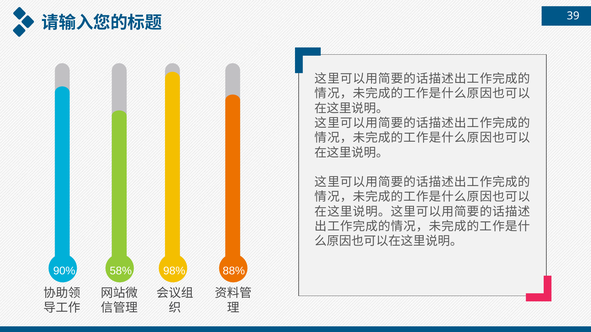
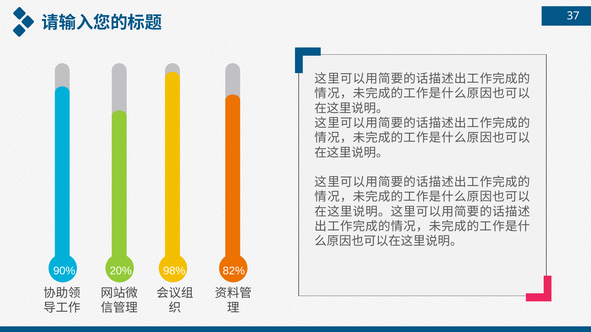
39: 39 -> 37
58%: 58% -> 20%
88%: 88% -> 82%
